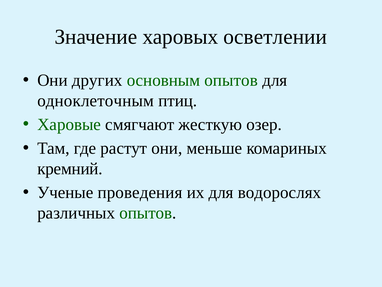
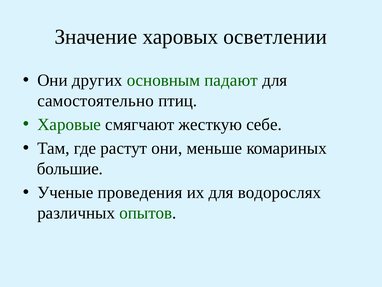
основным опытов: опытов -> падают
одноклеточным: одноклеточным -> самостоятельно
озер: озер -> себе
кремний: кремний -> большие
